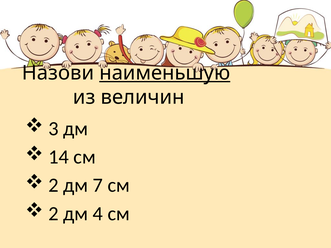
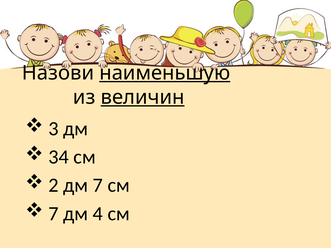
величин underline: none -> present
14: 14 -> 34
2 at (54, 214): 2 -> 7
